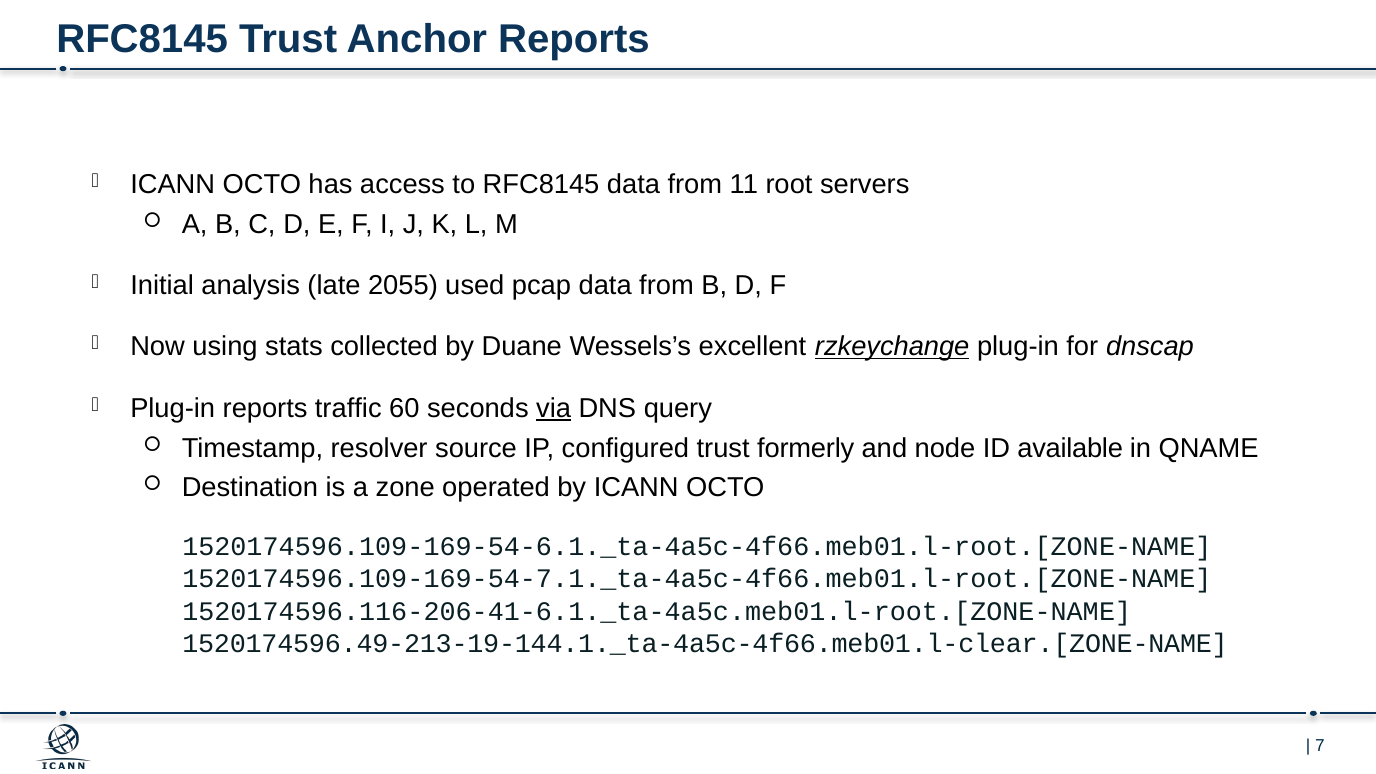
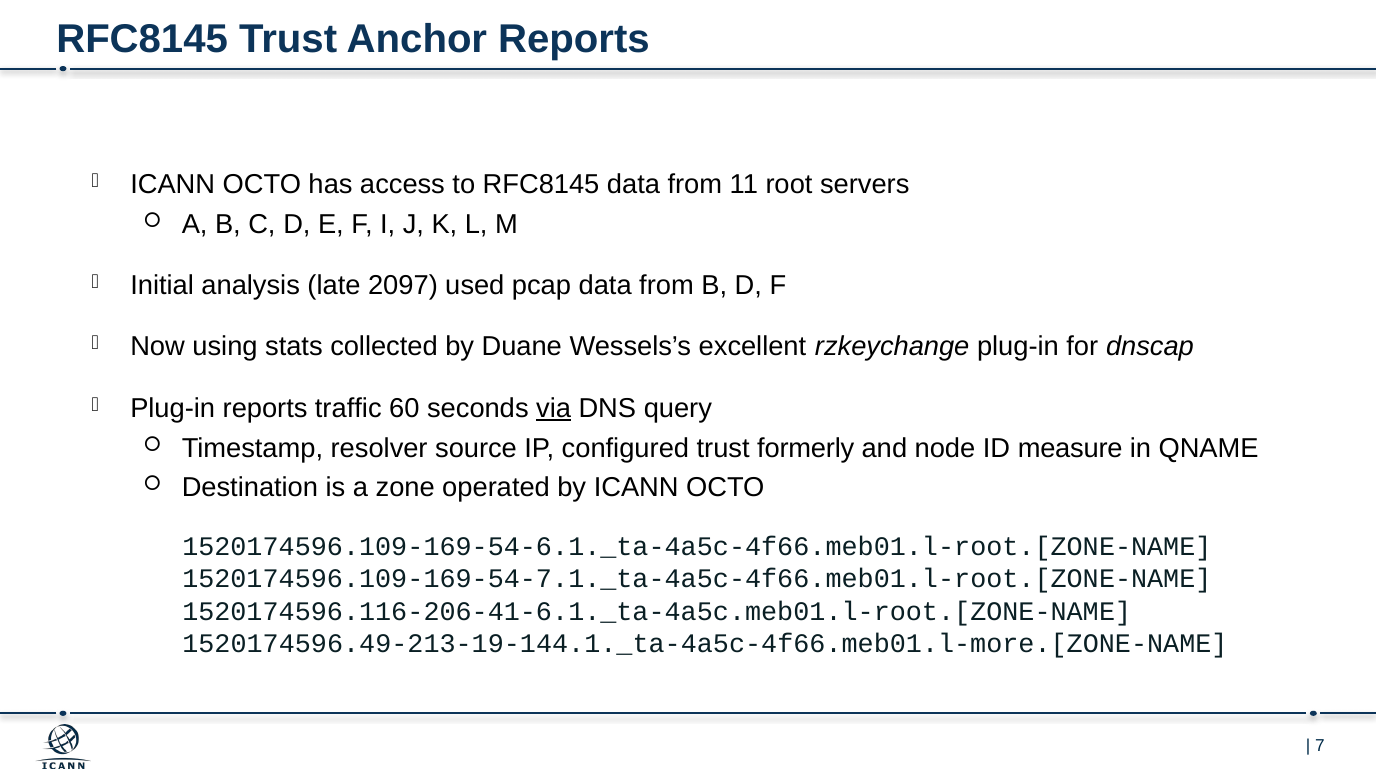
2055: 2055 -> 2097
rzkeychange underline: present -> none
available: available -> measure
1520174596.49-213-19-144.1._ta-4a5c-4f66.meb01.l-clear.[ZONE-NAME: 1520174596.49-213-19-144.1._ta-4a5c-4f66.meb01.l-clear.[ZONE-NAME -> 1520174596.49-213-19-144.1._ta-4a5c-4f66.meb01.l-more.[ZONE-NAME
